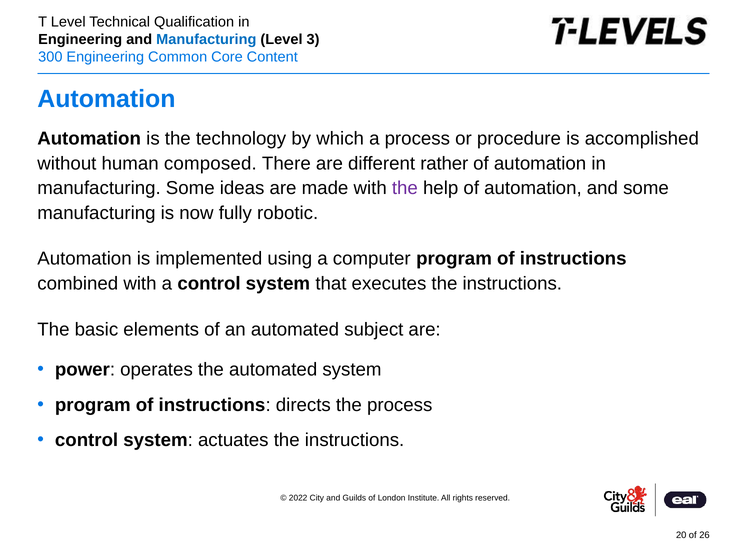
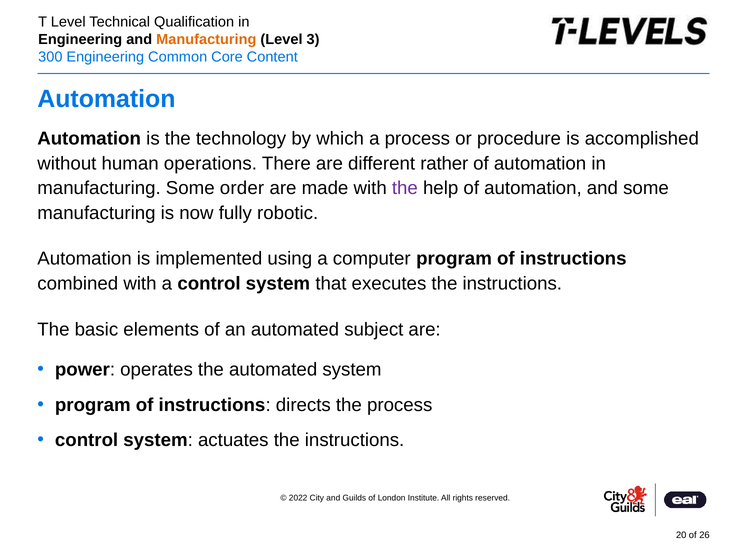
Manufacturing at (206, 40) colour: blue -> orange
composed: composed -> operations
ideas: ideas -> order
